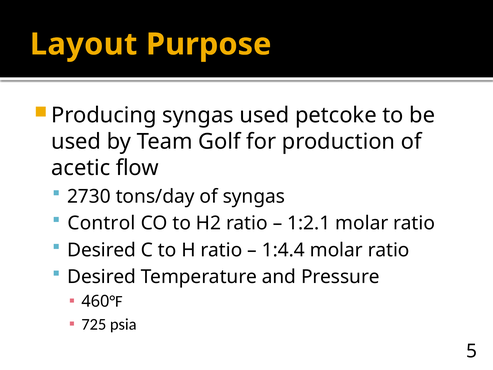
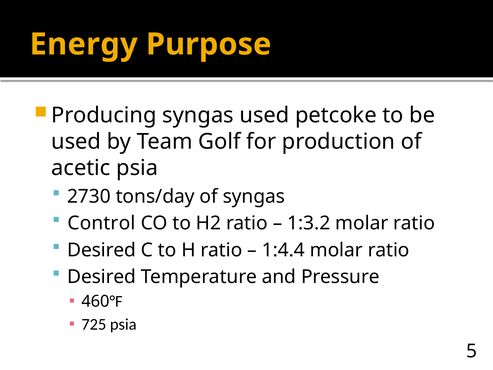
Layout: Layout -> Energy
acetic flow: flow -> psia
1:2.1: 1:2.1 -> 1:3.2
